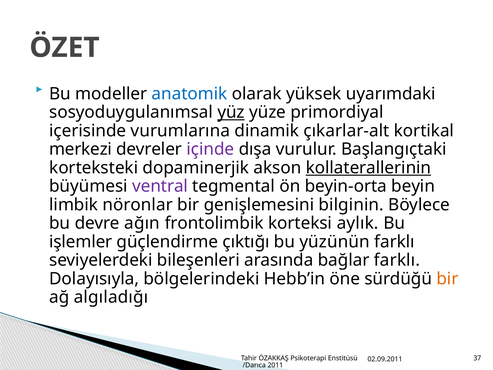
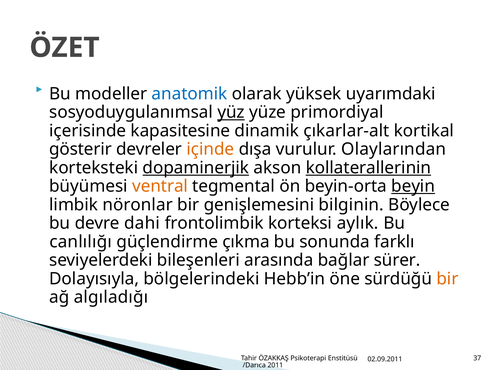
vurumlarına: vurumlarına -> kapasitesine
merkezi: merkezi -> gösterir
içinde colour: purple -> orange
Başlangıçtaki: Başlangıçtaki -> Olaylarından
dopaminerjik underline: none -> present
ventral colour: purple -> orange
beyin underline: none -> present
ağın: ağın -> dahi
işlemler: işlemler -> canlılığı
çıktığı: çıktığı -> çıkma
yüzünün: yüzünün -> sonunda
bağlar farklı: farklı -> sürer
